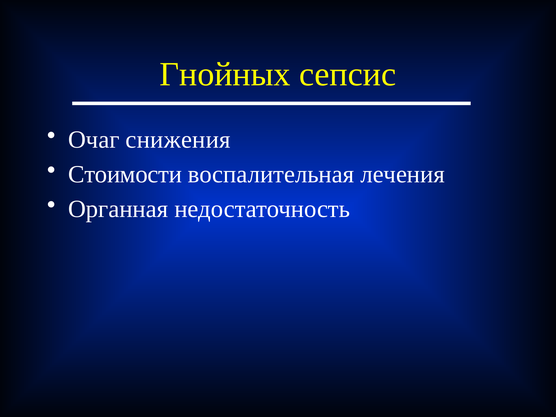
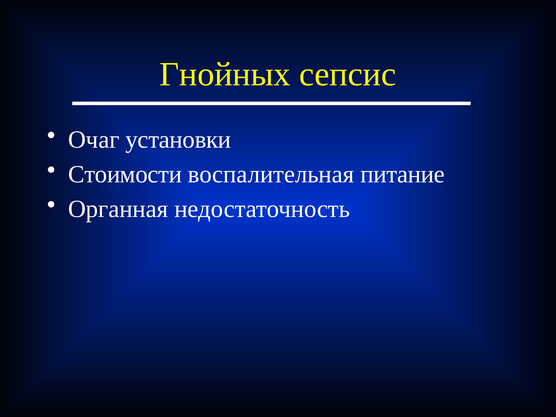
снижения: снижения -> установки
лечения: лечения -> питание
